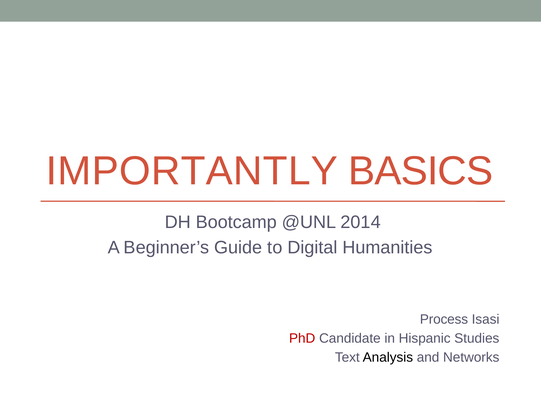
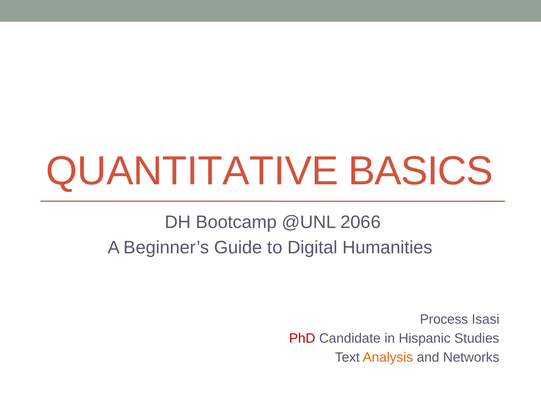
IMPORTANTLY: IMPORTANTLY -> QUANTITATIVE
2014: 2014 -> 2066
Analysis colour: black -> orange
